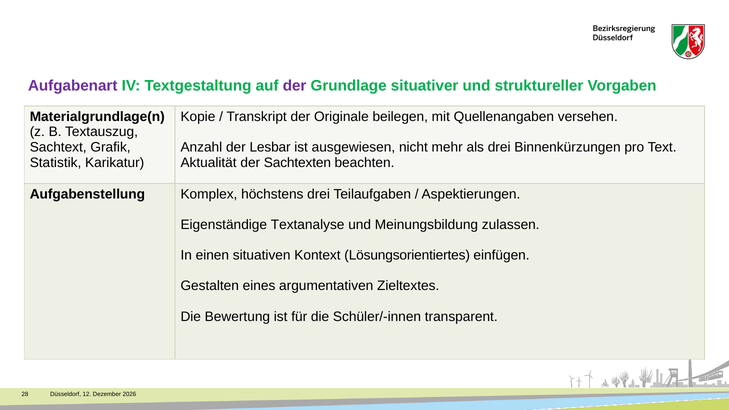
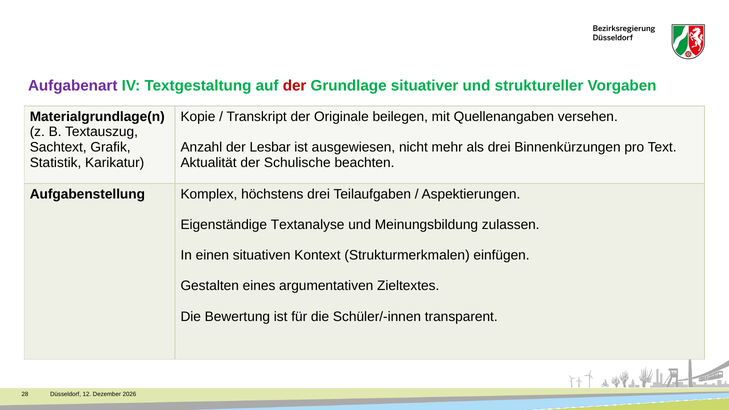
der at (295, 86) colour: purple -> red
Sachtexten: Sachtexten -> Schulische
Lösungsorientiertes: Lösungsorientiertes -> Strukturmerkmalen
